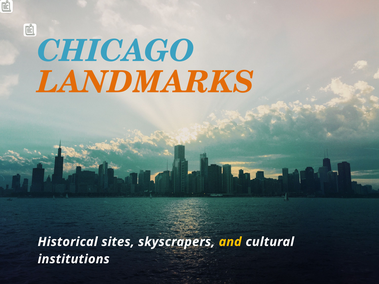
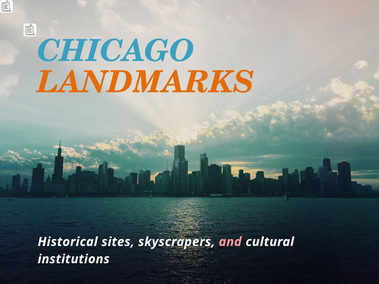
and colour: yellow -> pink
